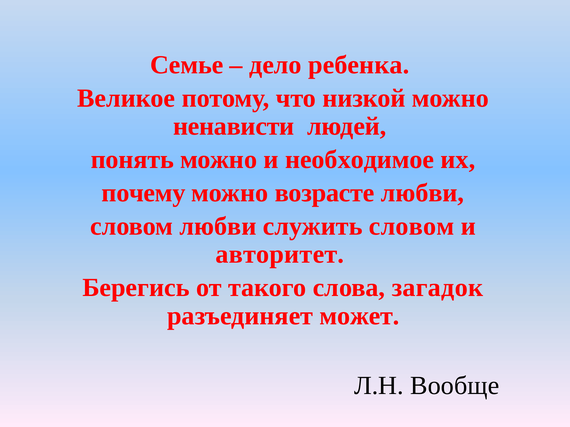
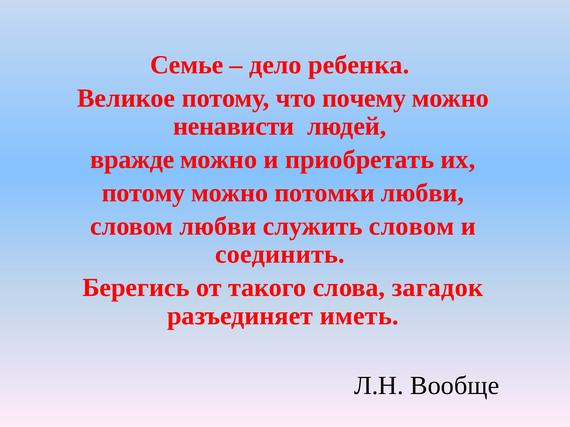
низкой: низкой -> почему
понять: понять -> вражде
необходимое: необходимое -> приобретать
почему at (144, 193): почему -> потому
возрасте: возрасте -> потомки
авторитет: авторитет -> соединить
может: может -> иметь
